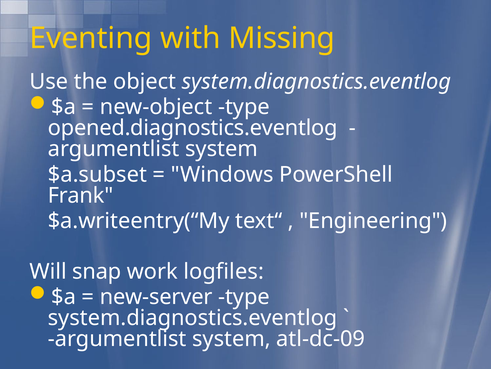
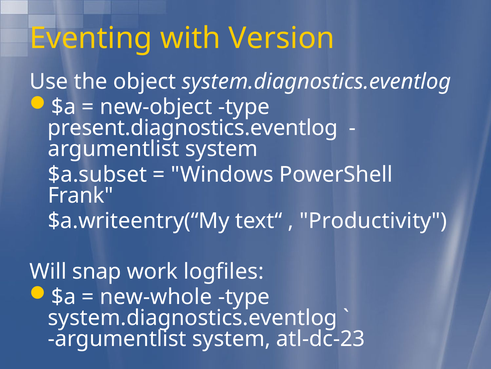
Missing: Missing -> Version
opened.diagnostics.eventlog: opened.diagnostics.eventlog -> present.diagnostics.eventlog
Engineering: Engineering -> Productivity
new-server: new-server -> new-whole
atl-dc-09: atl-dc-09 -> atl-dc-23
